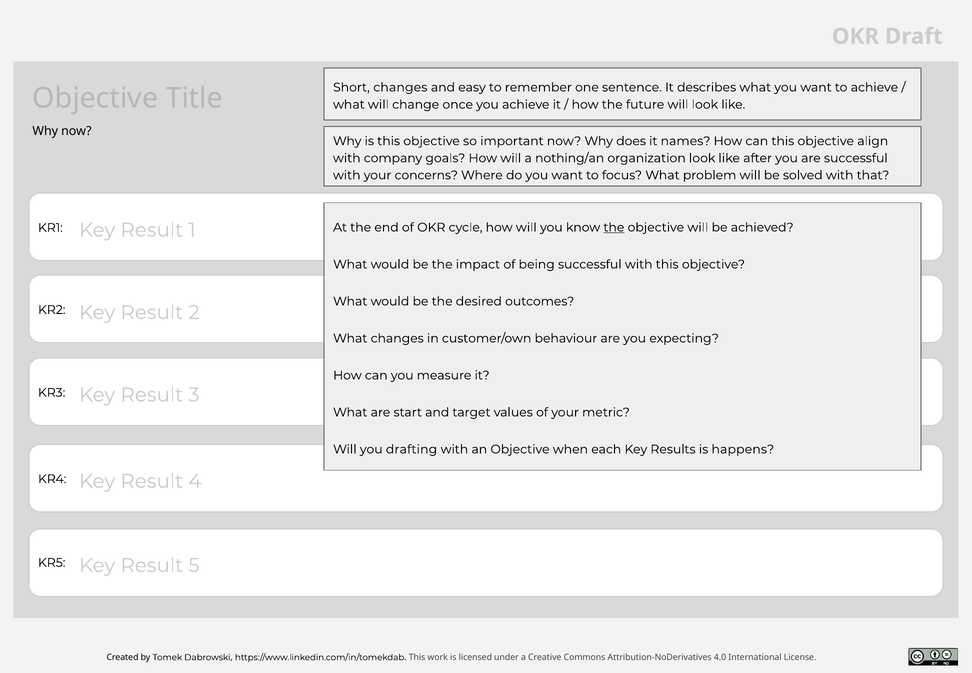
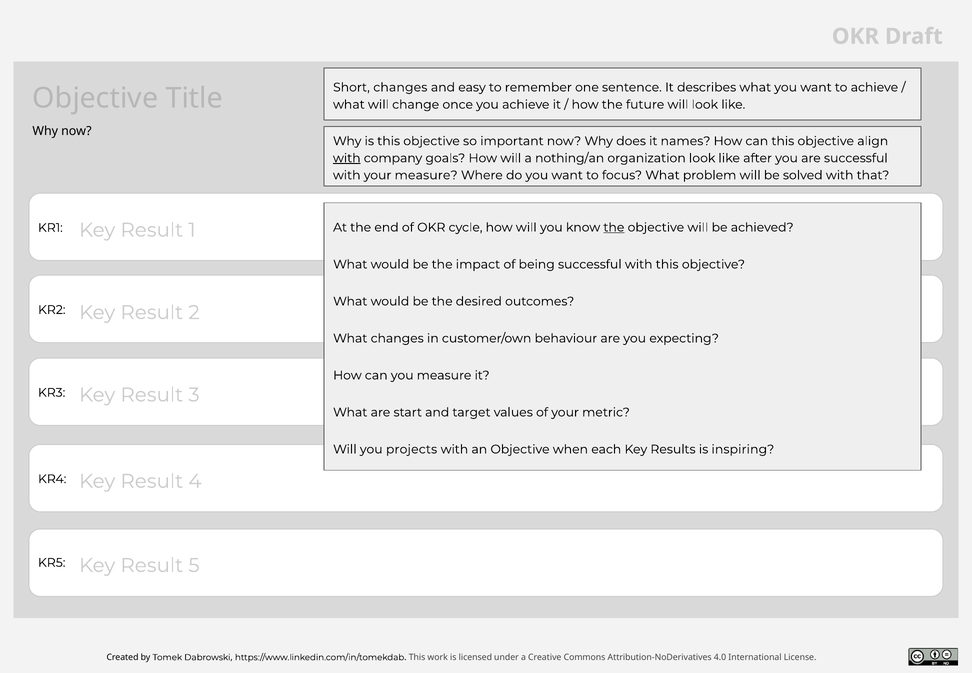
with at (347, 158) underline: none -> present
your concerns: concerns -> measure
drafting: drafting -> projects
happens: happens -> inspiring
